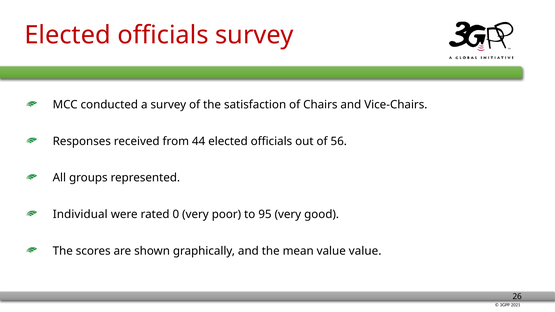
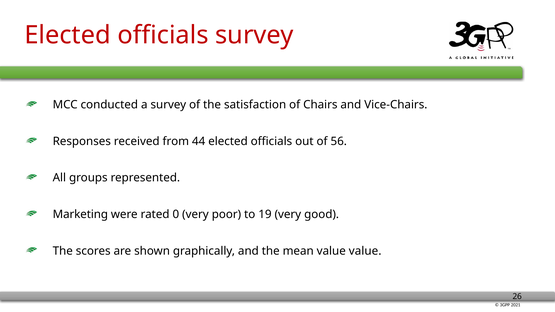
Individual: Individual -> Marketing
95: 95 -> 19
